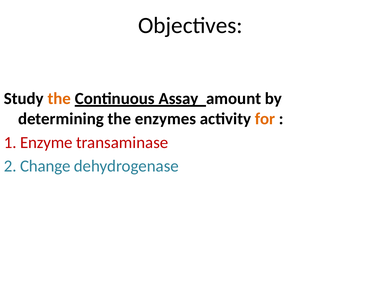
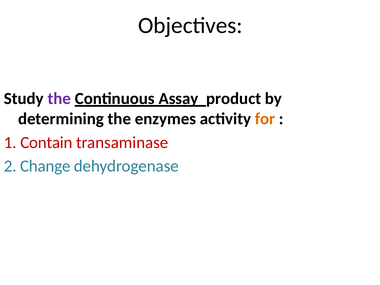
the at (59, 99) colour: orange -> purple
amount: amount -> product
Enzyme: Enzyme -> Contain
